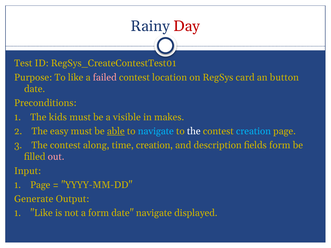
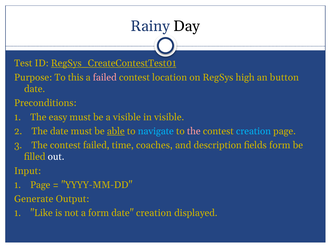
Day colour: red -> black
RegSys_CreateContestTest01 underline: none -> present
To like: like -> this
card: card -> high
kids: kids -> easy
in makes: makes -> visible
The easy: easy -> date
the at (194, 131) colour: white -> pink
contest along: along -> failed
time creation: creation -> coaches
out colour: pink -> white
date navigate: navigate -> creation
